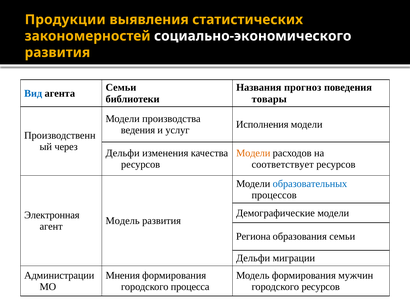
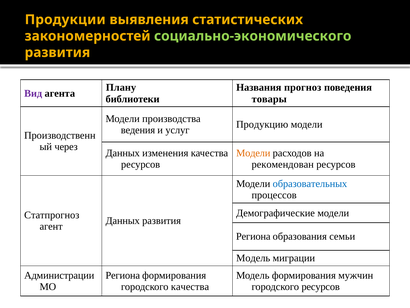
социально-экономического colour: white -> light green
Семьи at (121, 87): Семьи -> Плану
Вид colour: blue -> purple
Исполнения: Исполнения -> Продукцию
Дельфи at (123, 153): Дельфи -> Данных
соответствует: соответствует -> рекомендован
Электронная: Электронная -> Статпрогноз
Модель at (123, 220): Модель -> Данных
Дельфи at (253, 258): Дельфи -> Модель
Мнения at (123, 275): Мнения -> Региона
городского процесса: процесса -> качества
